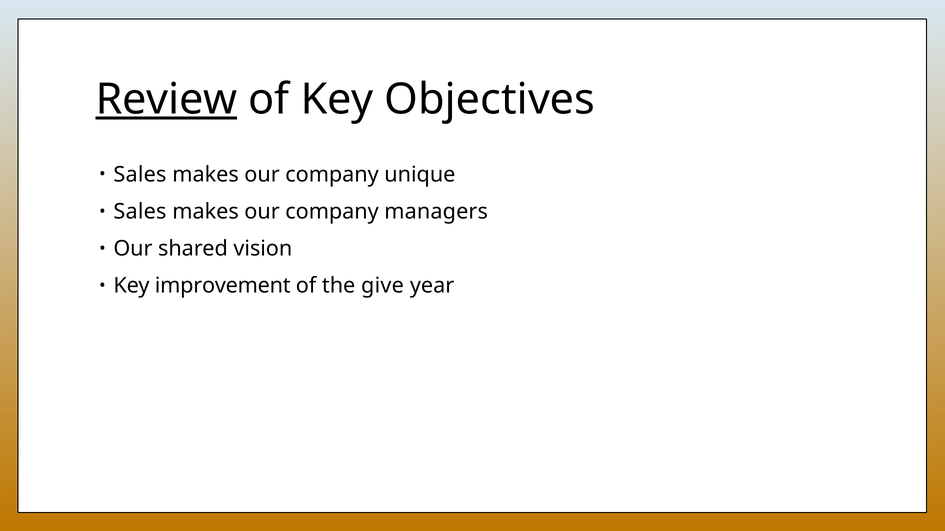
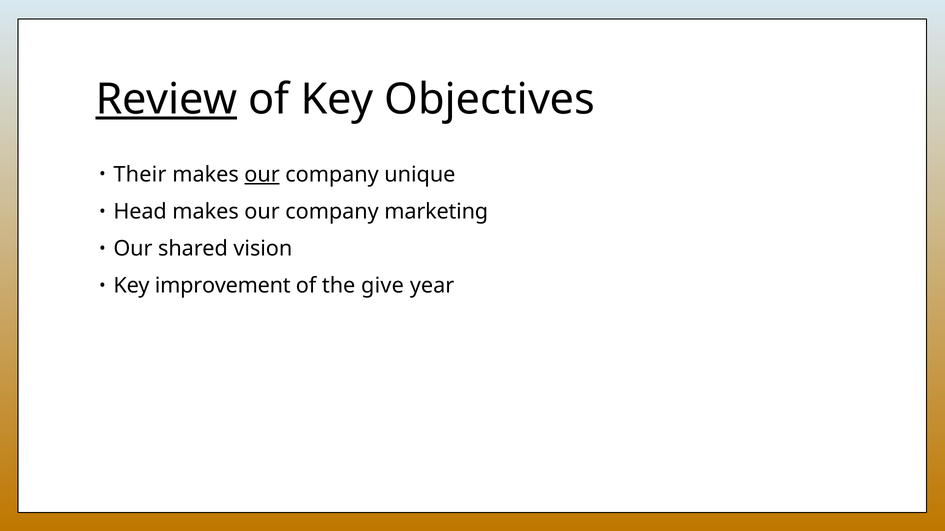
Sales at (140, 175): Sales -> Their
our at (262, 175) underline: none -> present
Sales at (140, 212): Sales -> Head
managers: managers -> marketing
